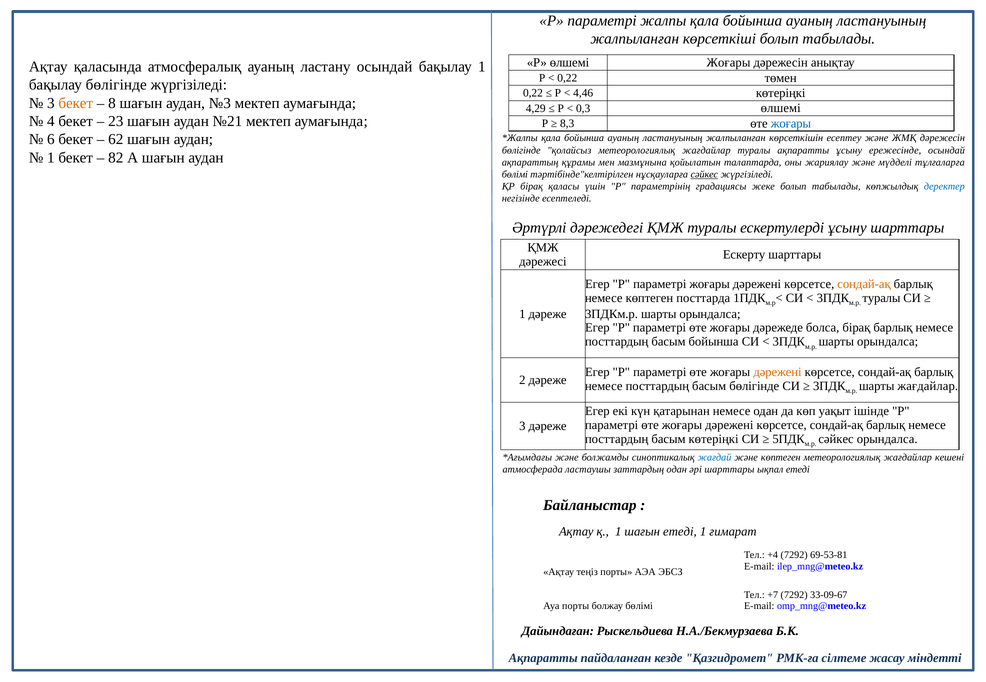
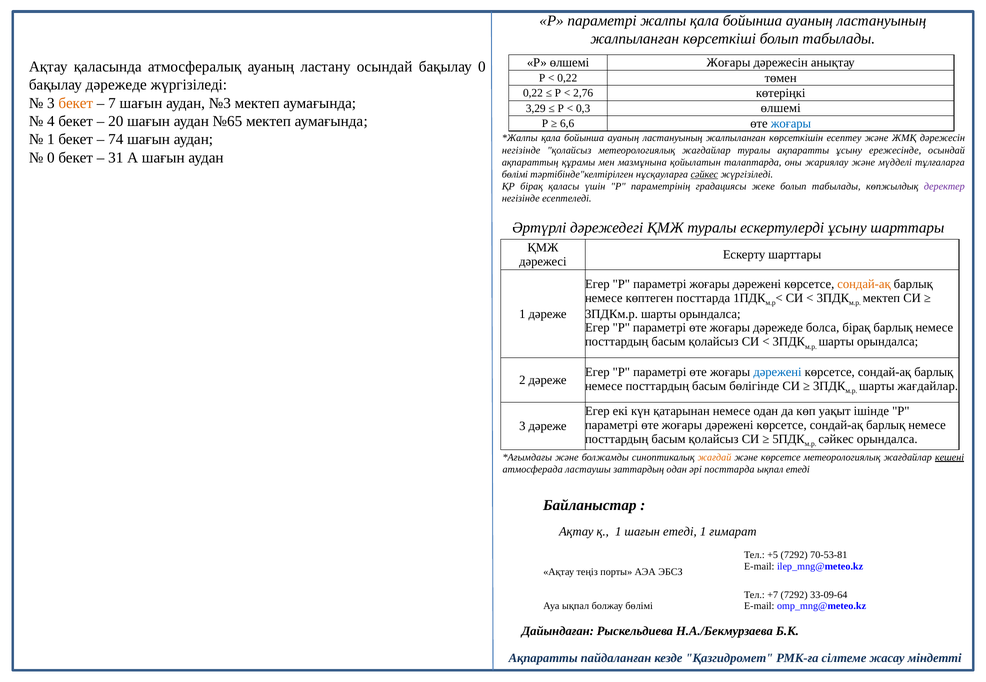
бақылау 1: 1 -> 0
бақылау бөлігінде: бөлігінде -> дәрежеде
4,46: 4,46 -> 2,76
8: 8 -> 7
4,29: 4,29 -> 3,29
23: 23 -> 20
№21: №21 -> №65
8,3: 8,3 -> 6,6
6 at (51, 140): 6 -> 1
62: 62 -> 74
бөлігінде at (521, 150): бөлігінде -> негізінде
1 at (51, 158): 1 -> 0
82: 82 -> 31
деректер colour: blue -> purple
туралы at (881, 298): туралы -> мектеп
бойынша at (714, 342): бойынша -> қолайсыз
дәрежені at (777, 372) colour: orange -> blue
көтеріңкі at (714, 439): көтеріңкі -> қолайсыз
жағдай colour: blue -> orange
және көптеген: көптеген -> көрсетсе
кешені underline: none -> present
әрі шарттары: шарттары -> посттарда
+4: +4 -> +5
69-53-81: 69-53-81 -> 70-53-81
33-09-67: 33-09-67 -> 33-09-64
Ауа порты: порты -> ықпал
